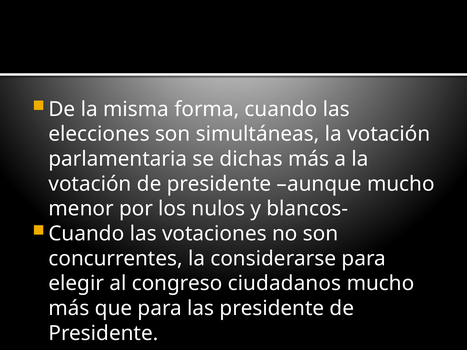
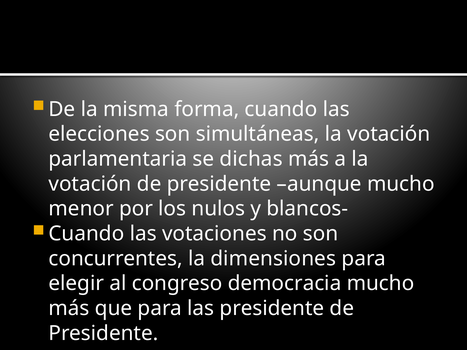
considerarse: considerarse -> dimensiones
ciudadanos: ciudadanos -> democracia
